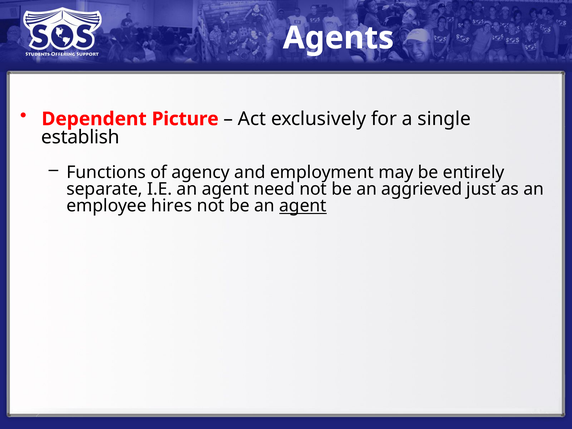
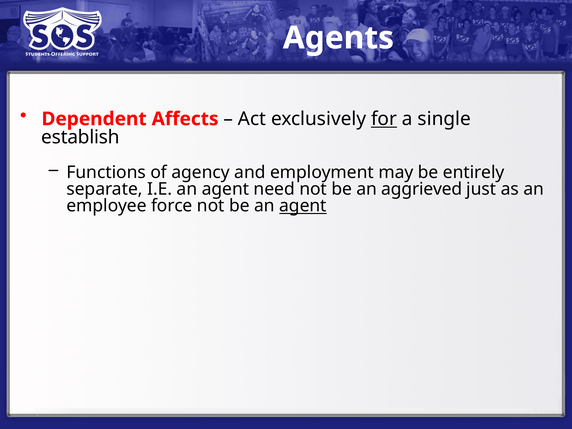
Picture: Picture -> Affects
for underline: none -> present
hires: hires -> force
